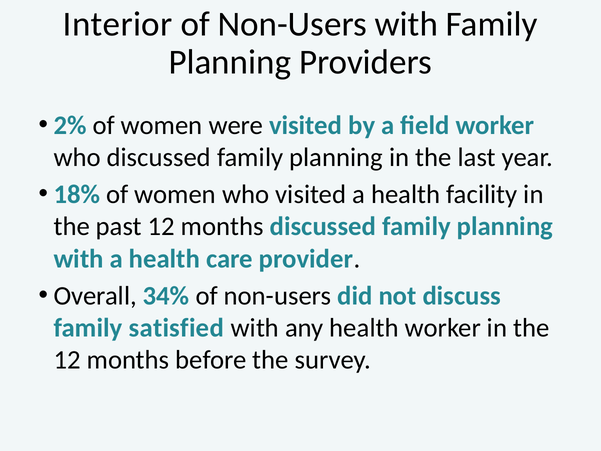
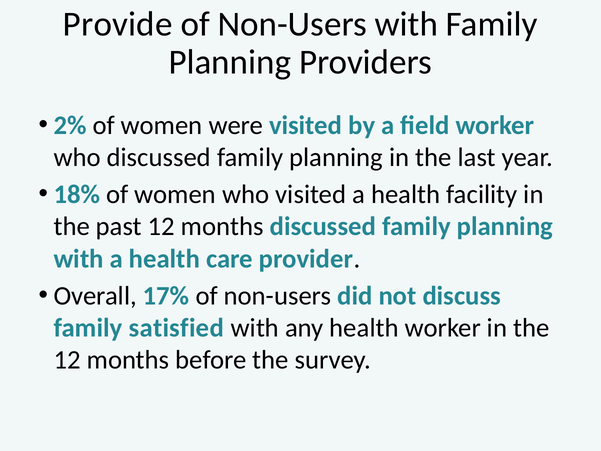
Interior: Interior -> Provide
34%: 34% -> 17%
